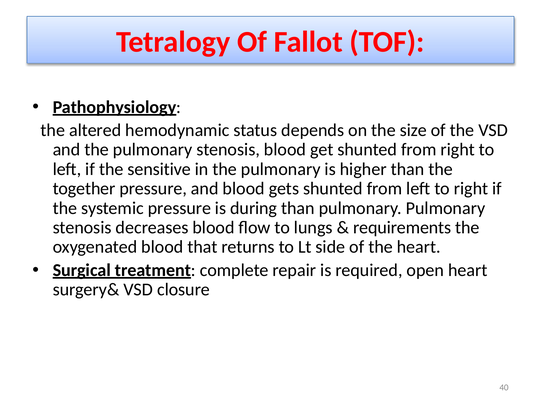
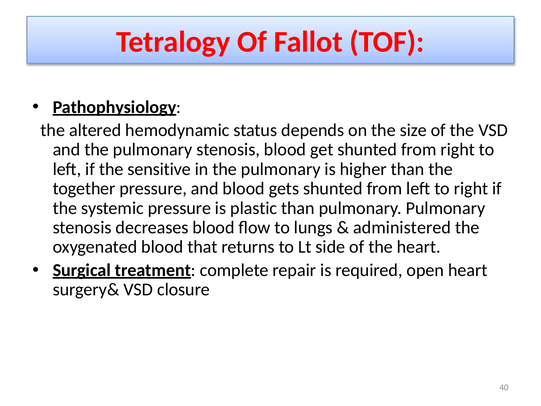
during: during -> plastic
requirements: requirements -> administered
